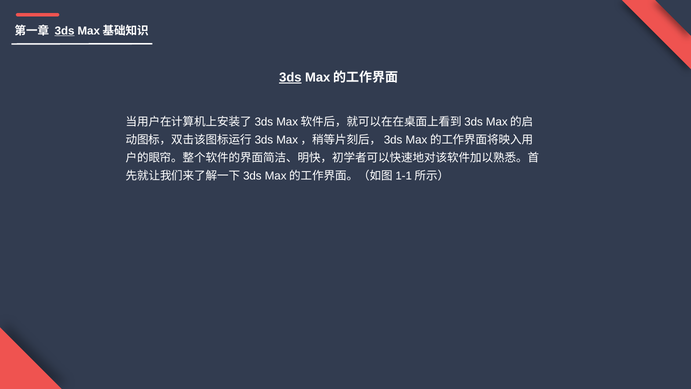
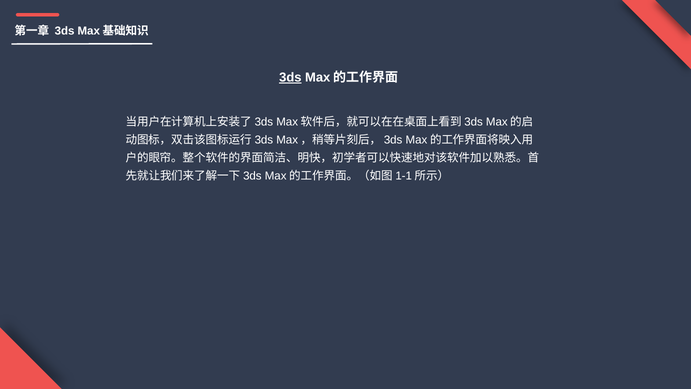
3ds at (65, 31) underline: present -> none
